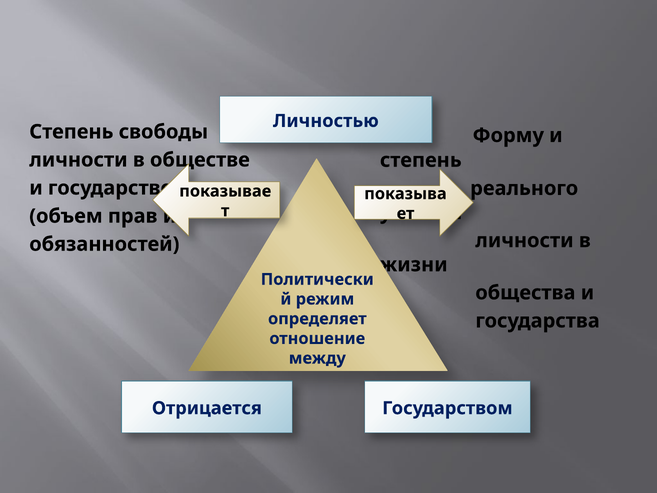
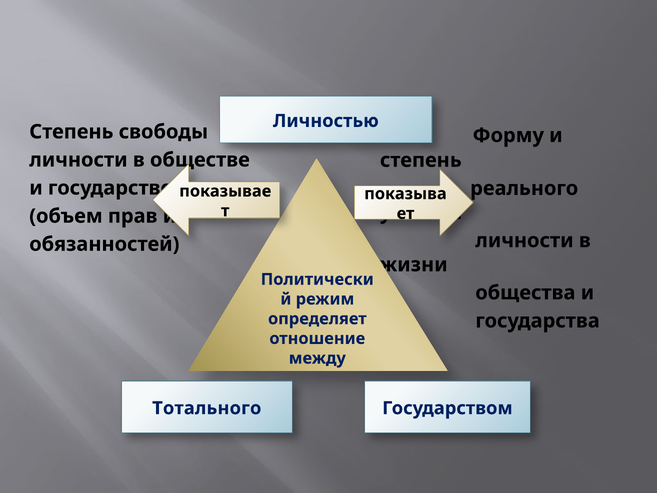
Отрицается: Отрицается -> Тотального
